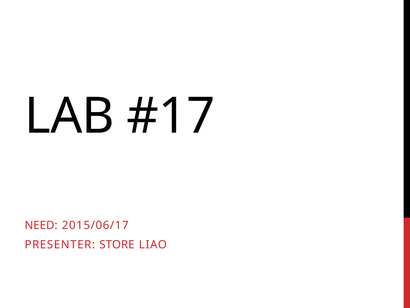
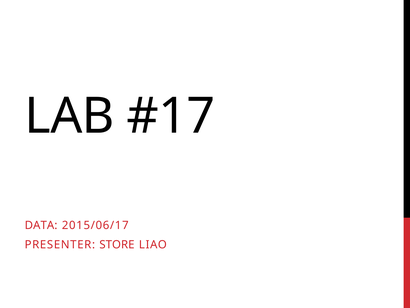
NEED: NEED -> DATA
